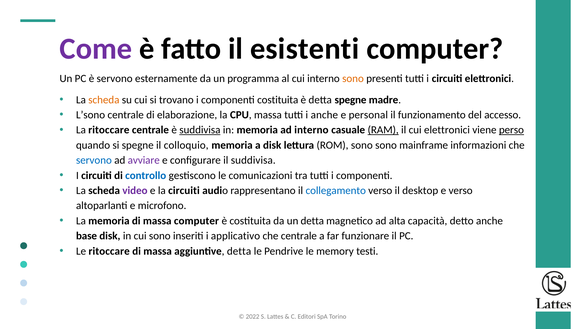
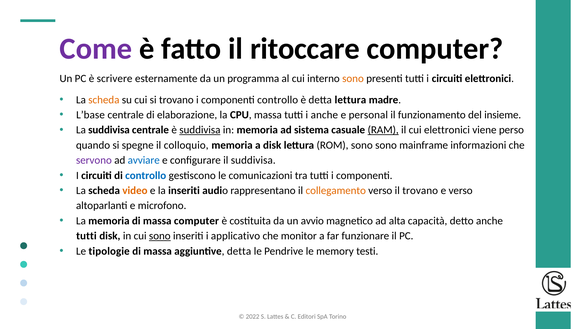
esistenti: esistenti -> ritoccare
è servono: servono -> scrivere
componenti costituita: costituita -> controllo
detta spegne: spegne -> lettura
L’sono: L’sono -> L’base
accesso: accesso -> insieme
La ritoccare: ritoccare -> suddivisa
ad interno: interno -> sistema
perso underline: present -> none
servono at (94, 160) colour: blue -> purple
avviare colour: purple -> blue
video colour: purple -> orange
la circuiti: circuiti -> inseriti
collegamento colour: blue -> orange
il desktop: desktop -> trovano
un detta: detta -> avvio
base at (87, 236): base -> tutti
sono at (160, 236) underline: none -> present
che centrale: centrale -> monitor
Le ritoccare: ritoccare -> tipologie
